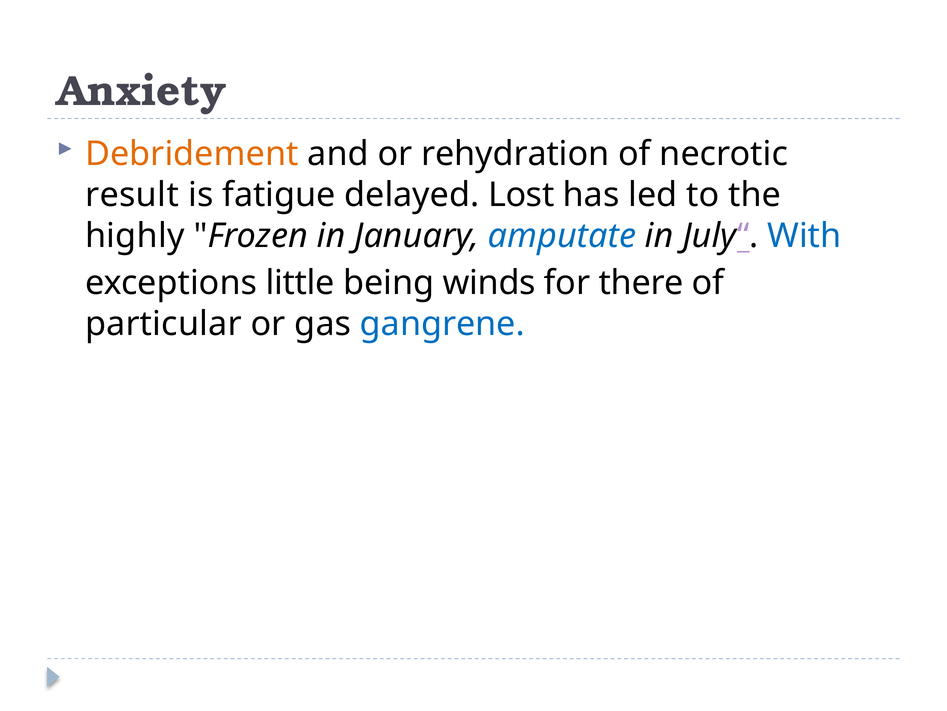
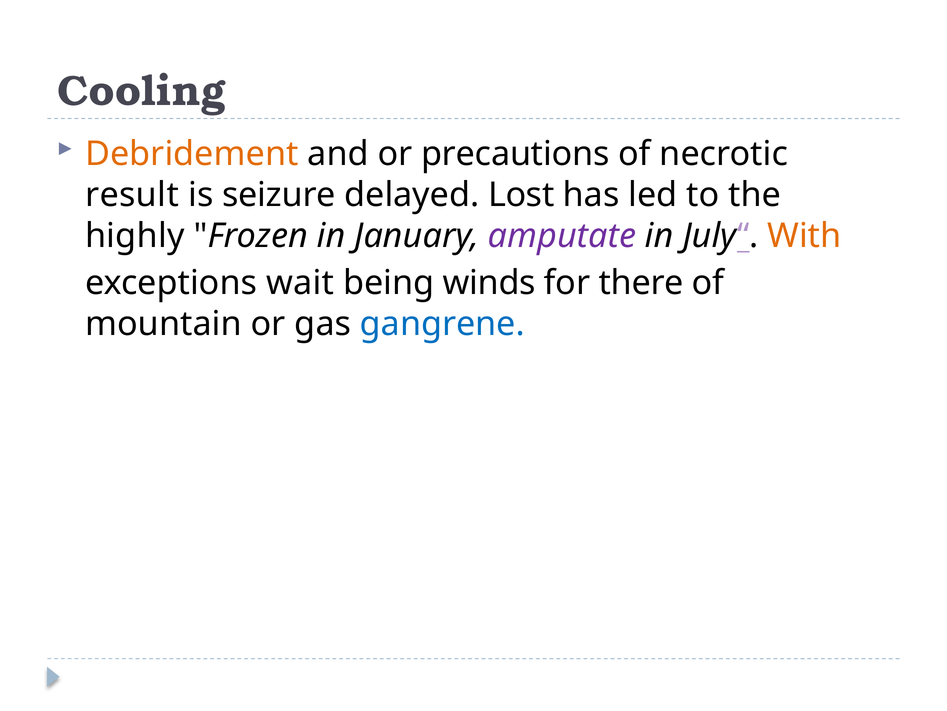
Anxiety: Anxiety -> Cooling
rehydration: rehydration -> precautions
fatigue: fatigue -> seizure
amputate colour: blue -> purple
With colour: blue -> orange
little: little -> wait
particular: particular -> mountain
